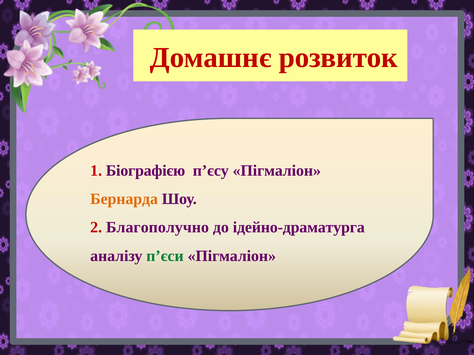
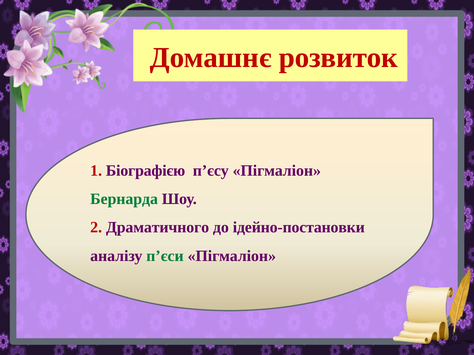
Бернарда colour: orange -> green
Благополучно: Благополучно -> Драматичного
ідейно-драматурга: ідейно-драматурга -> ідейно-постановки
